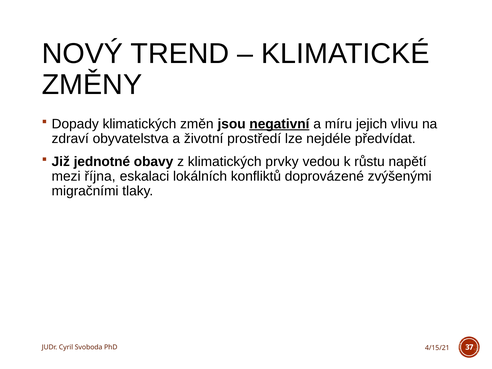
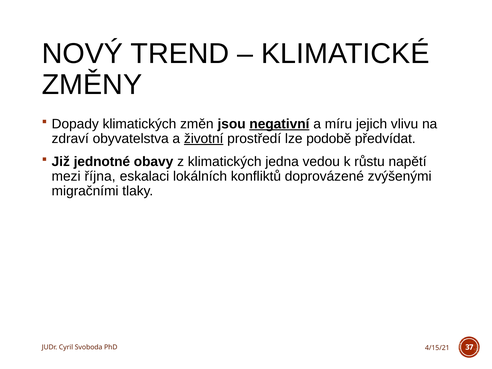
životní underline: none -> present
nejdéle: nejdéle -> podobě
prvky: prvky -> jedna
